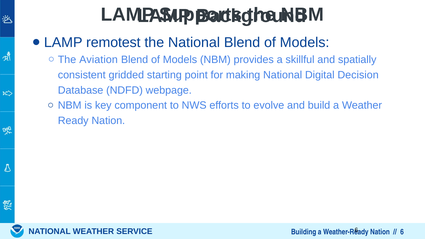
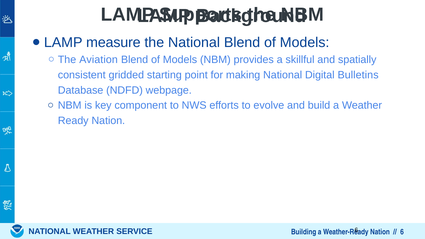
remotest: remotest -> measure
Decision: Decision -> Bulletins
